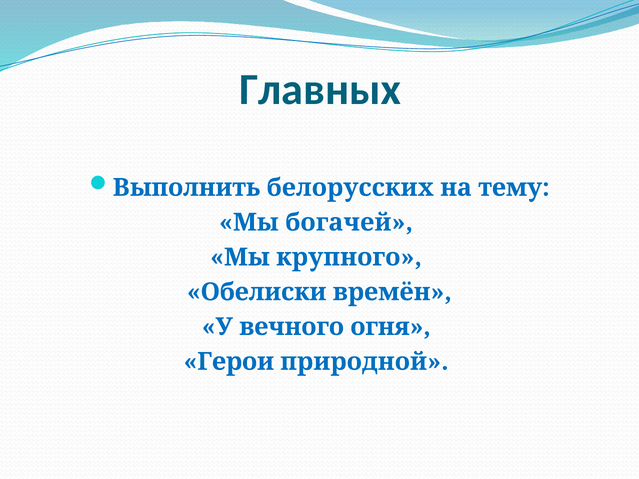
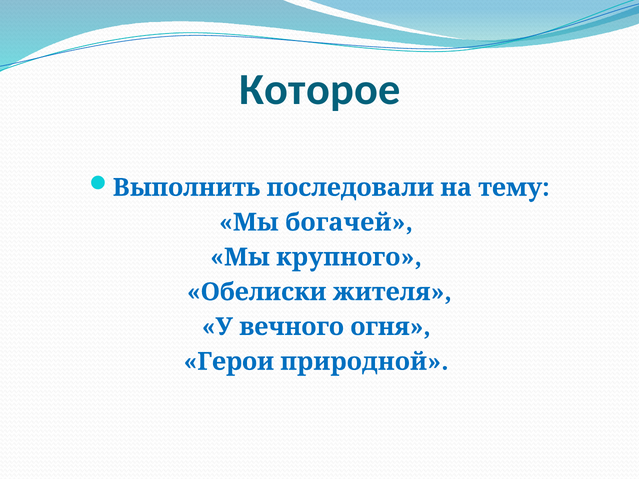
Главных: Главных -> Которое
белорусских: белорусских -> последовали
времён: времён -> жителя
